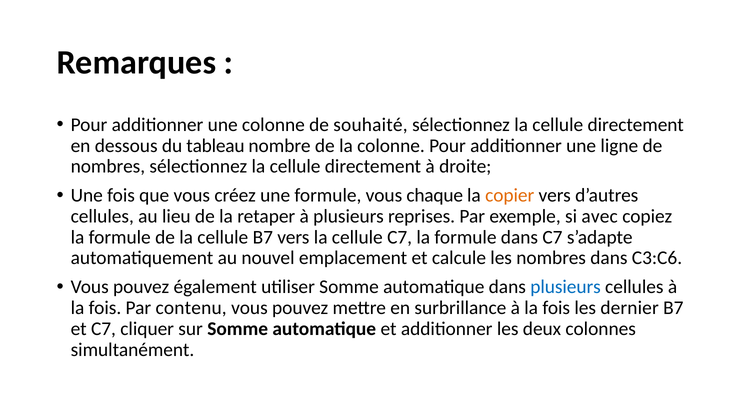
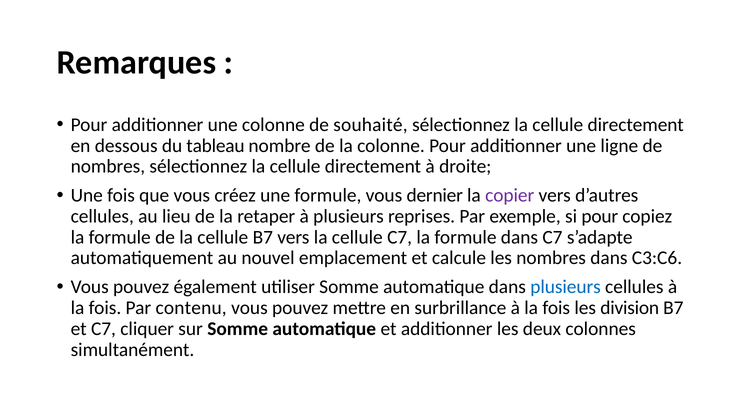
chaque: chaque -> dernier
copier colour: orange -> purple
si avec: avec -> pour
dernier: dernier -> division
